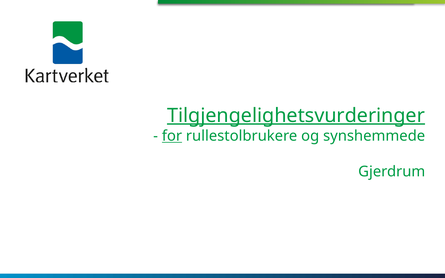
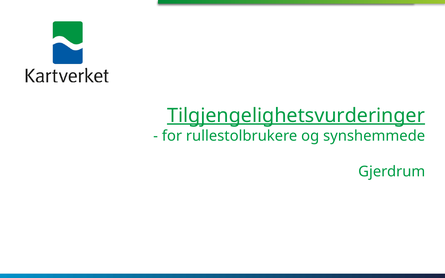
for underline: present -> none
